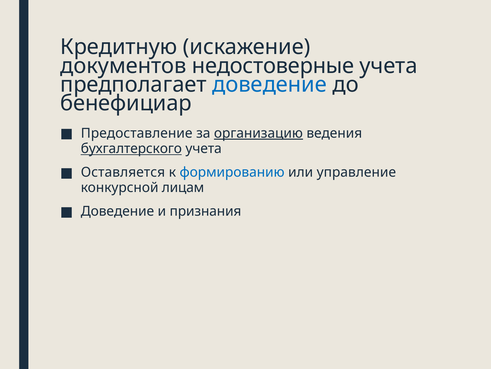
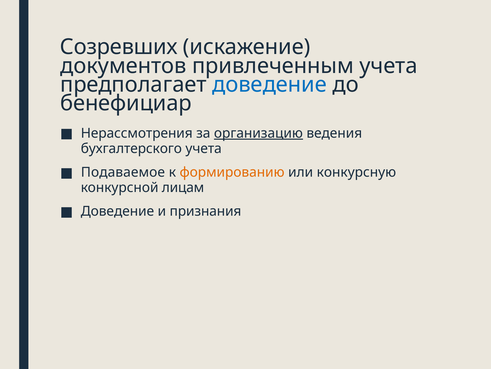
Кредитную: Кредитную -> Созревших
недостоверные: недостоверные -> привлеченным
Предоставление: Предоставление -> Нерассмотрения
бухгалтерского underline: present -> none
Оставляется: Оставляется -> Подаваемое
формированию colour: blue -> orange
управление: управление -> конкурсную
